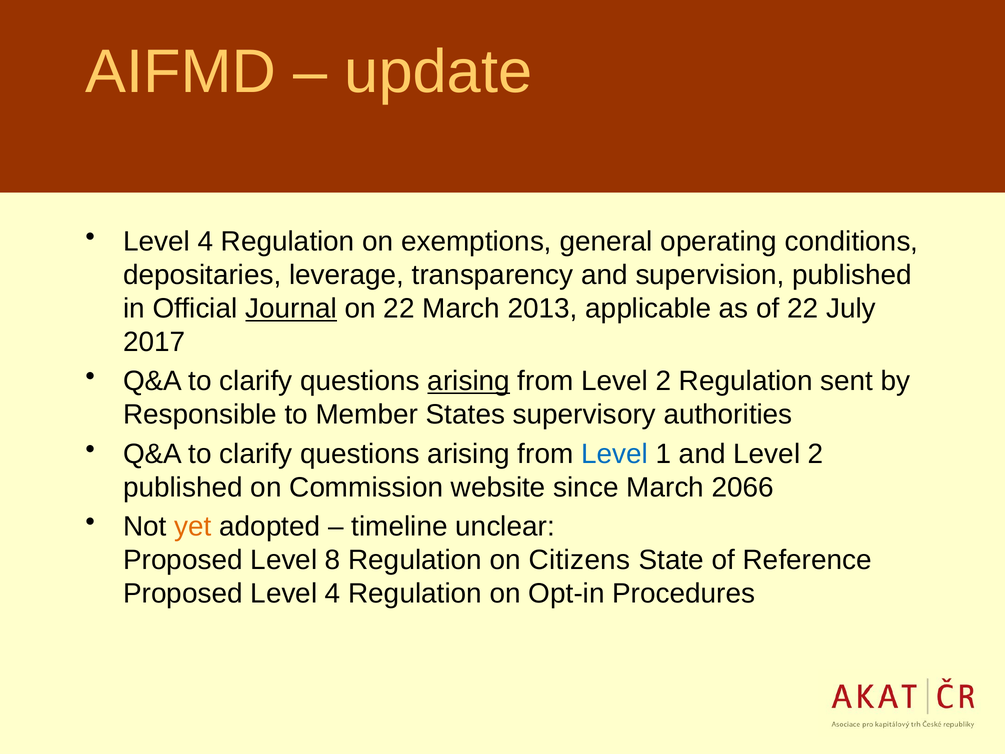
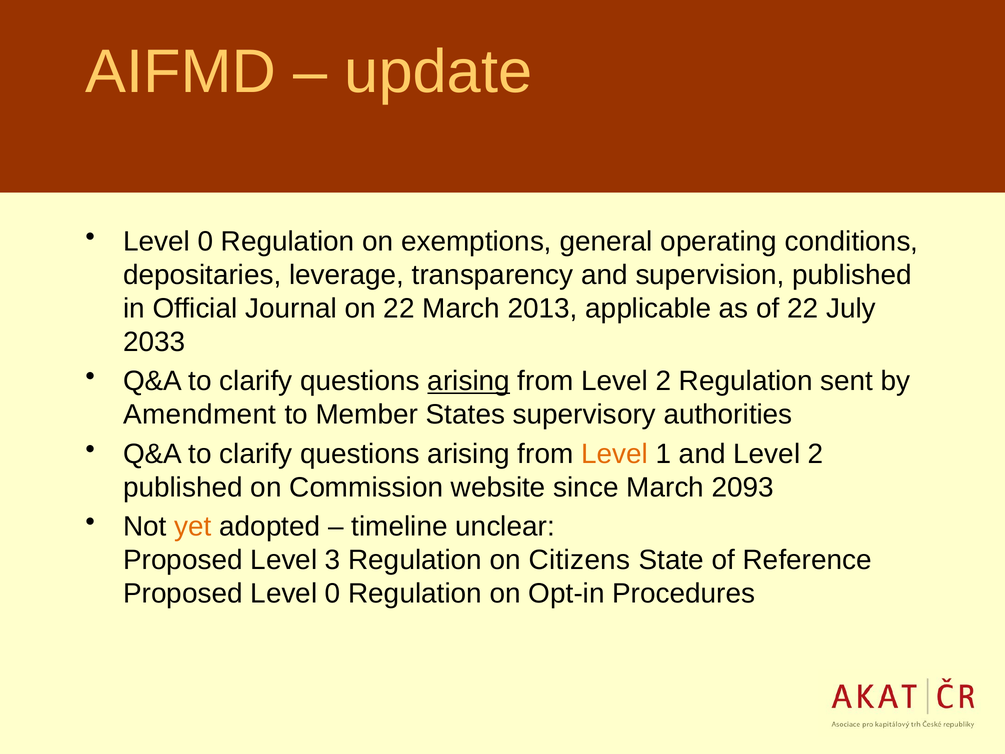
4 at (205, 241): 4 -> 0
Journal underline: present -> none
2017: 2017 -> 2033
Responsible: Responsible -> Amendment
Level at (615, 454) colour: blue -> orange
2066: 2066 -> 2093
8: 8 -> 3
Proposed Level 4: 4 -> 0
